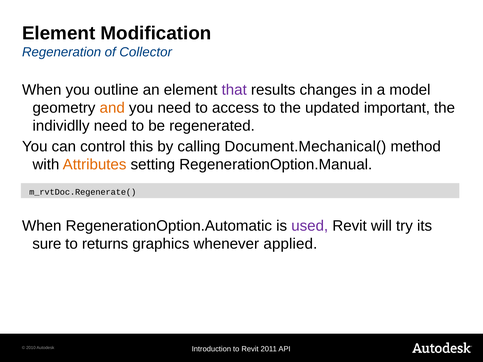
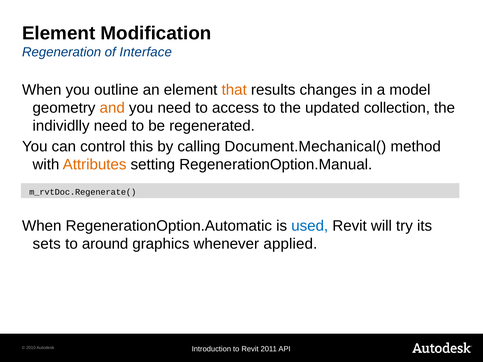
Collector: Collector -> Interface
that colour: purple -> orange
important: important -> collection
used colour: purple -> blue
sure: sure -> sets
returns: returns -> around
